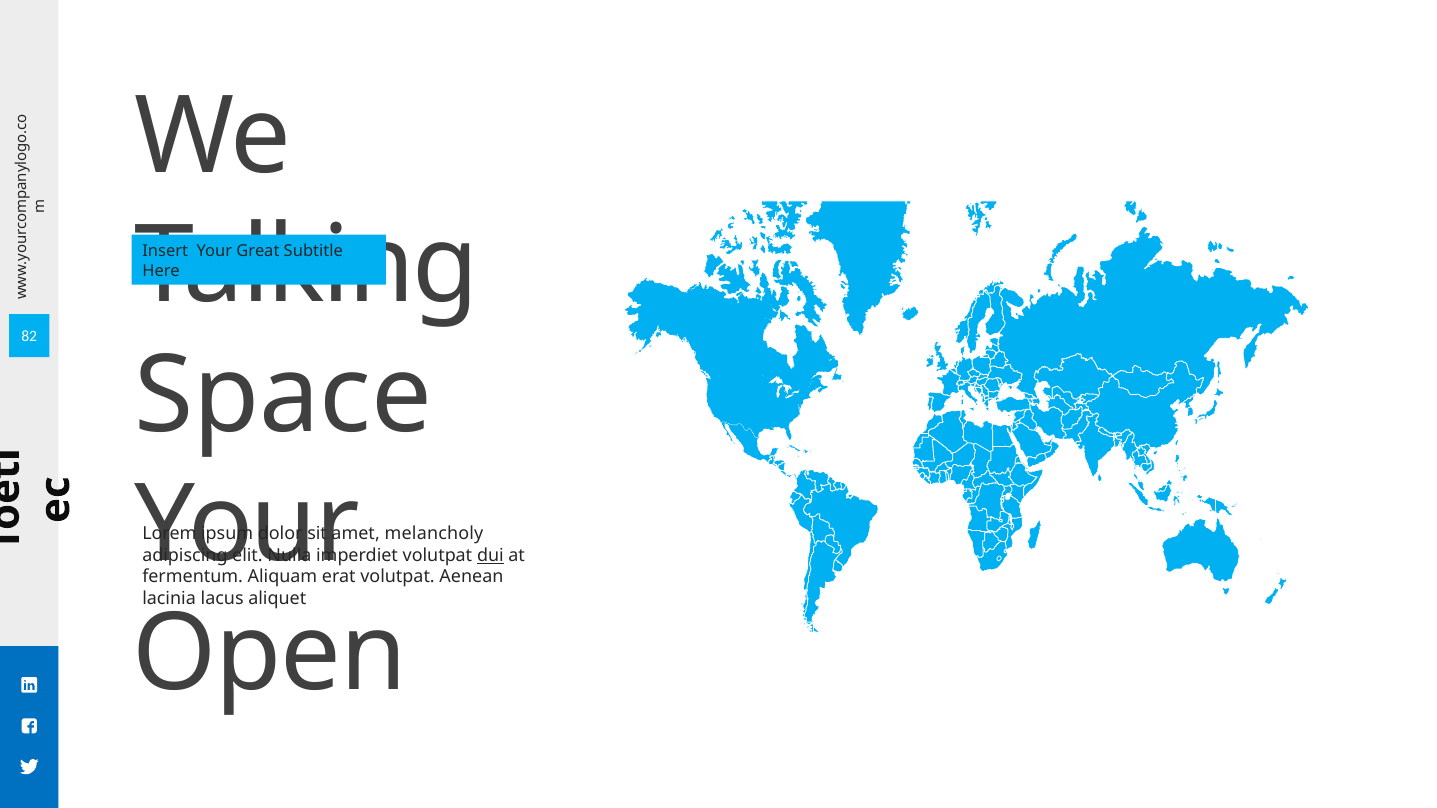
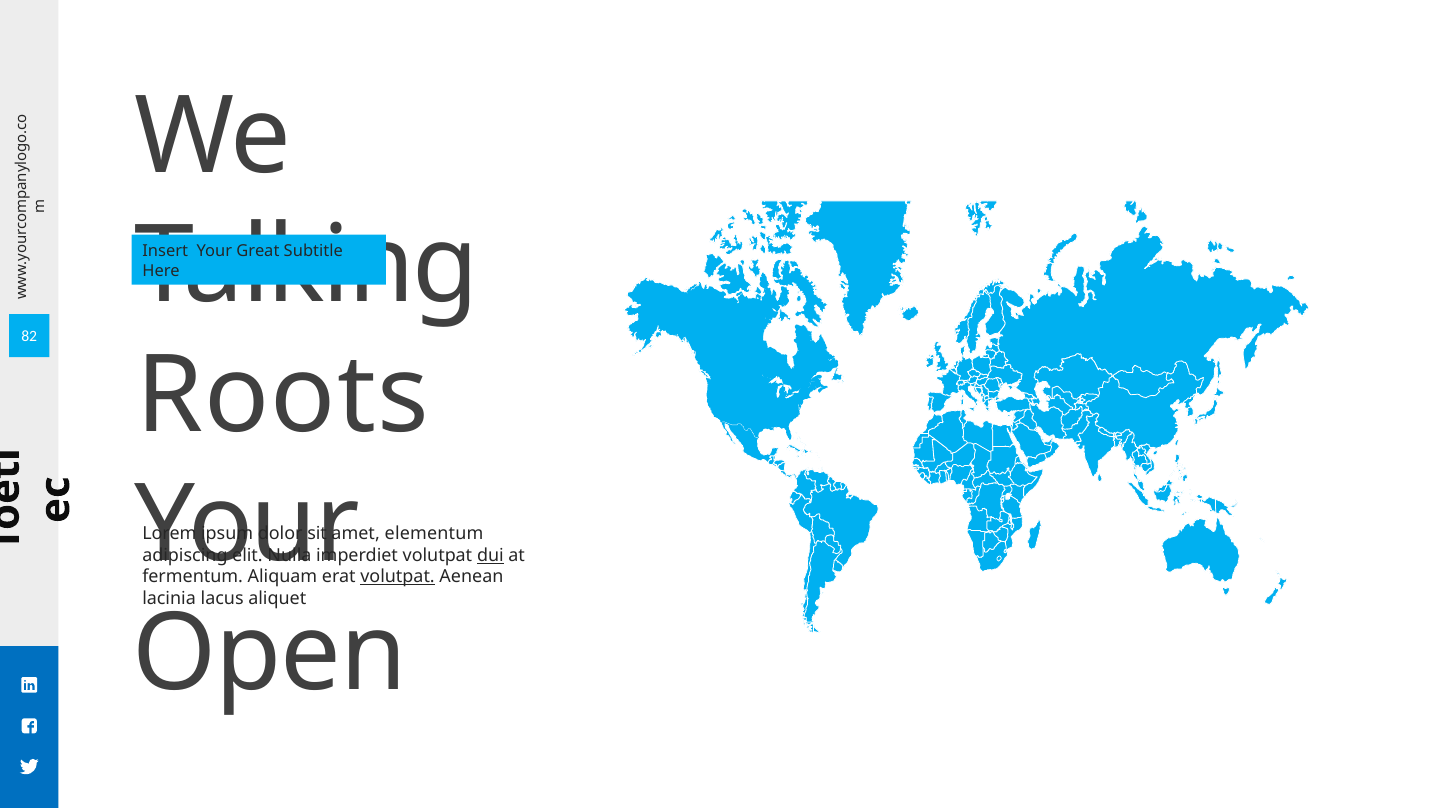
Space: Space -> Roots
melancholy: melancholy -> elementum
volutpat at (398, 577) underline: none -> present
